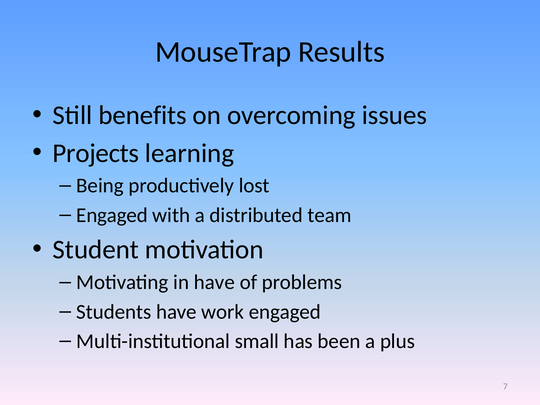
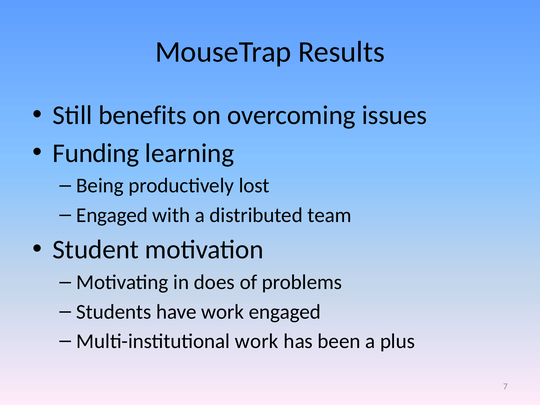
Projects: Projects -> Funding
in have: have -> does
Multi-institutional small: small -> work
